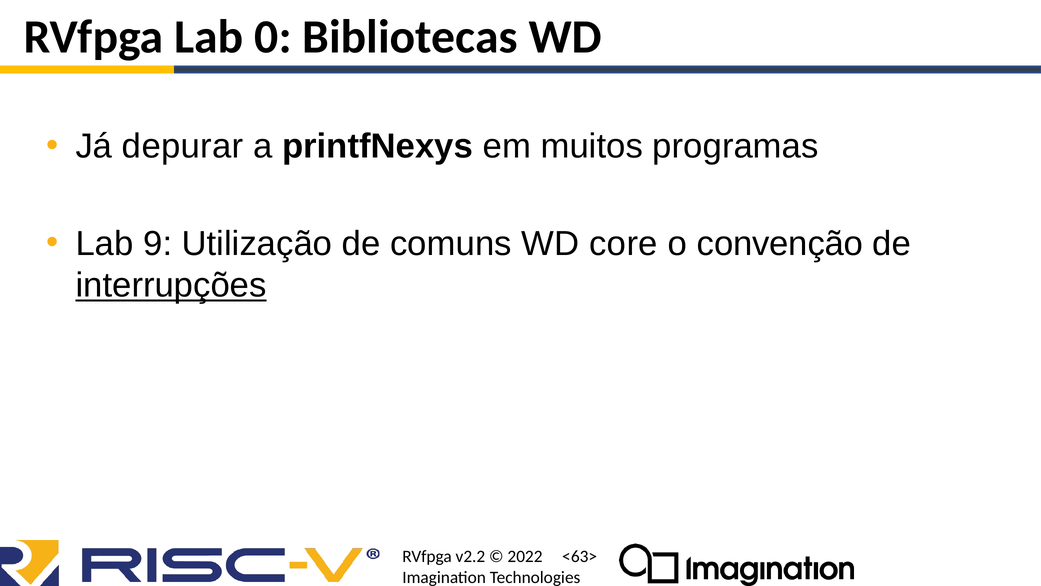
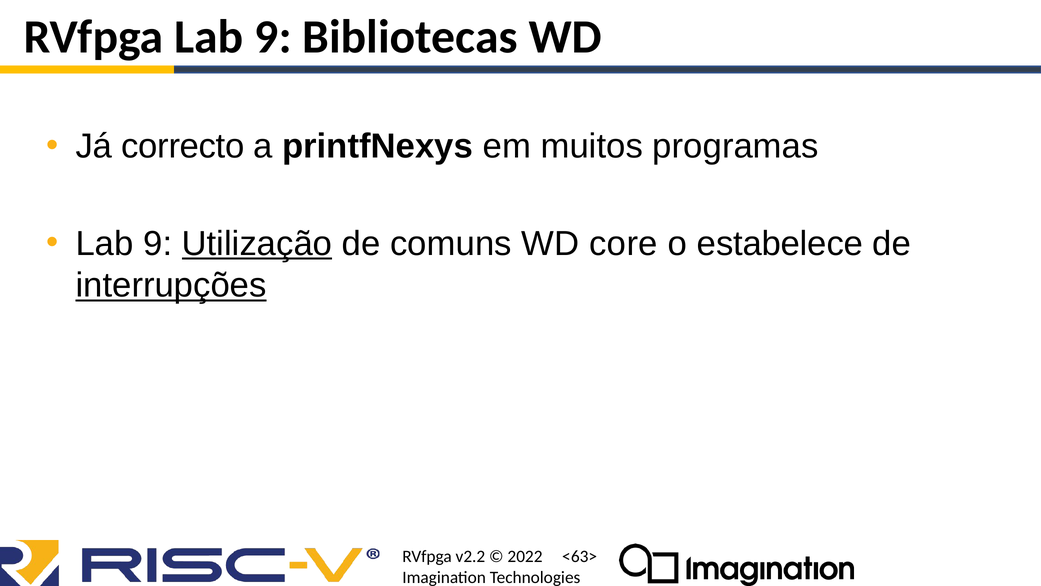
RVfpga Lab 0: 0 -> 9
depurar: depurar -> correcto
Utilização underline: none -> present
convenção: convenção -> estabelece
